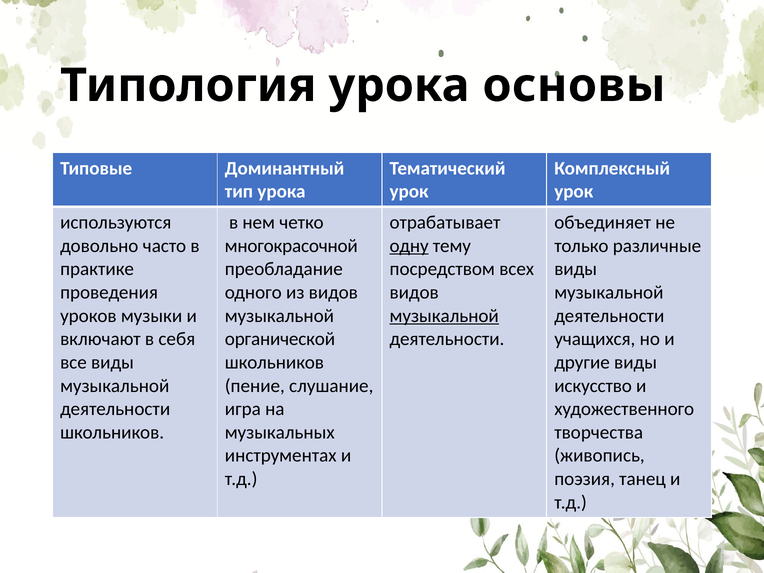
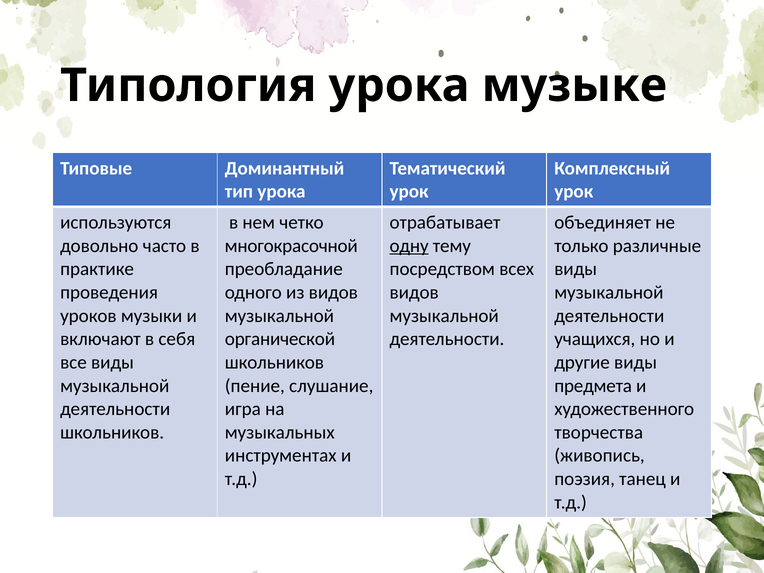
основы: основы -> музыке
музыкальной at (444, 316) underline: present -> none
искусство: искусство -> предмета
